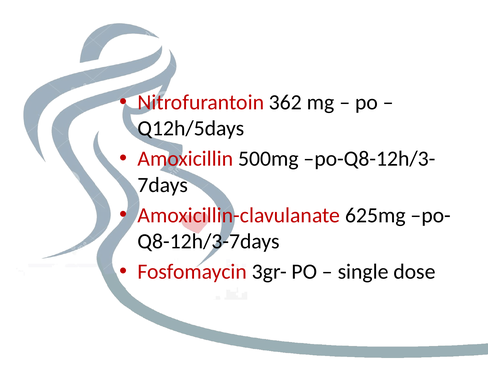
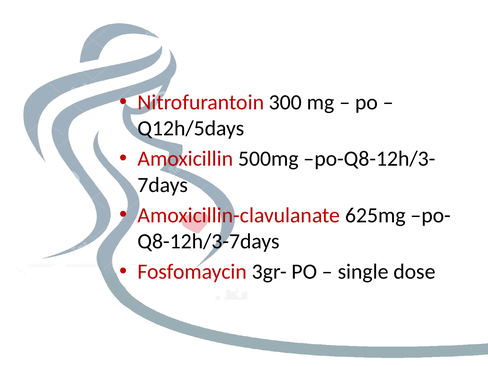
362: 362 -> 300
